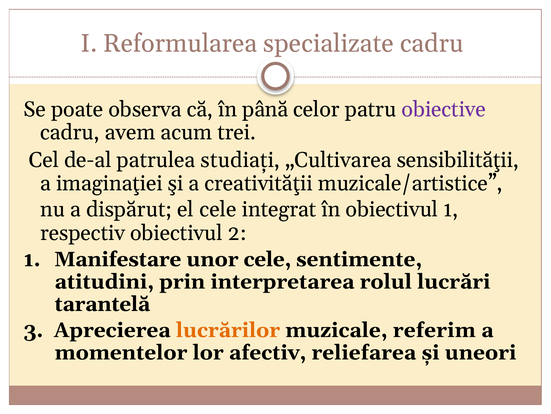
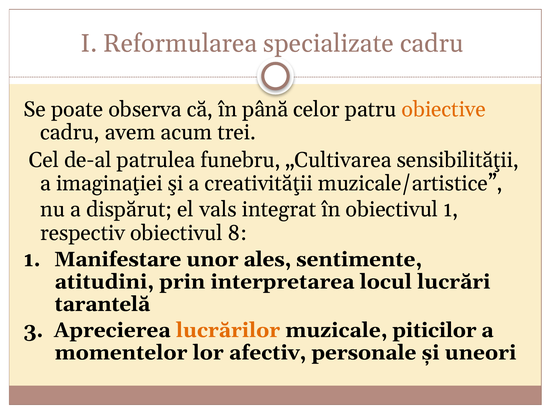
obiective colour: purple -> orange
studiați: studiați -> funebru
el cele: cele -> vals
2: 2 -> 8
unor cele: cele -> ales
rolul: rolul -> locul
referim: referim -> piticilor
reliefarea: reliefarea -> personale
